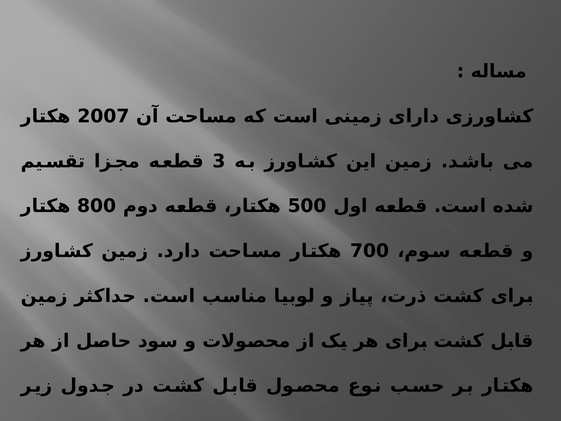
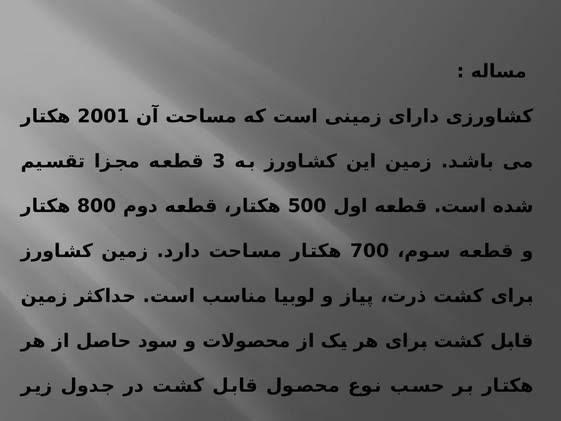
2007: 2007 -> 2001
